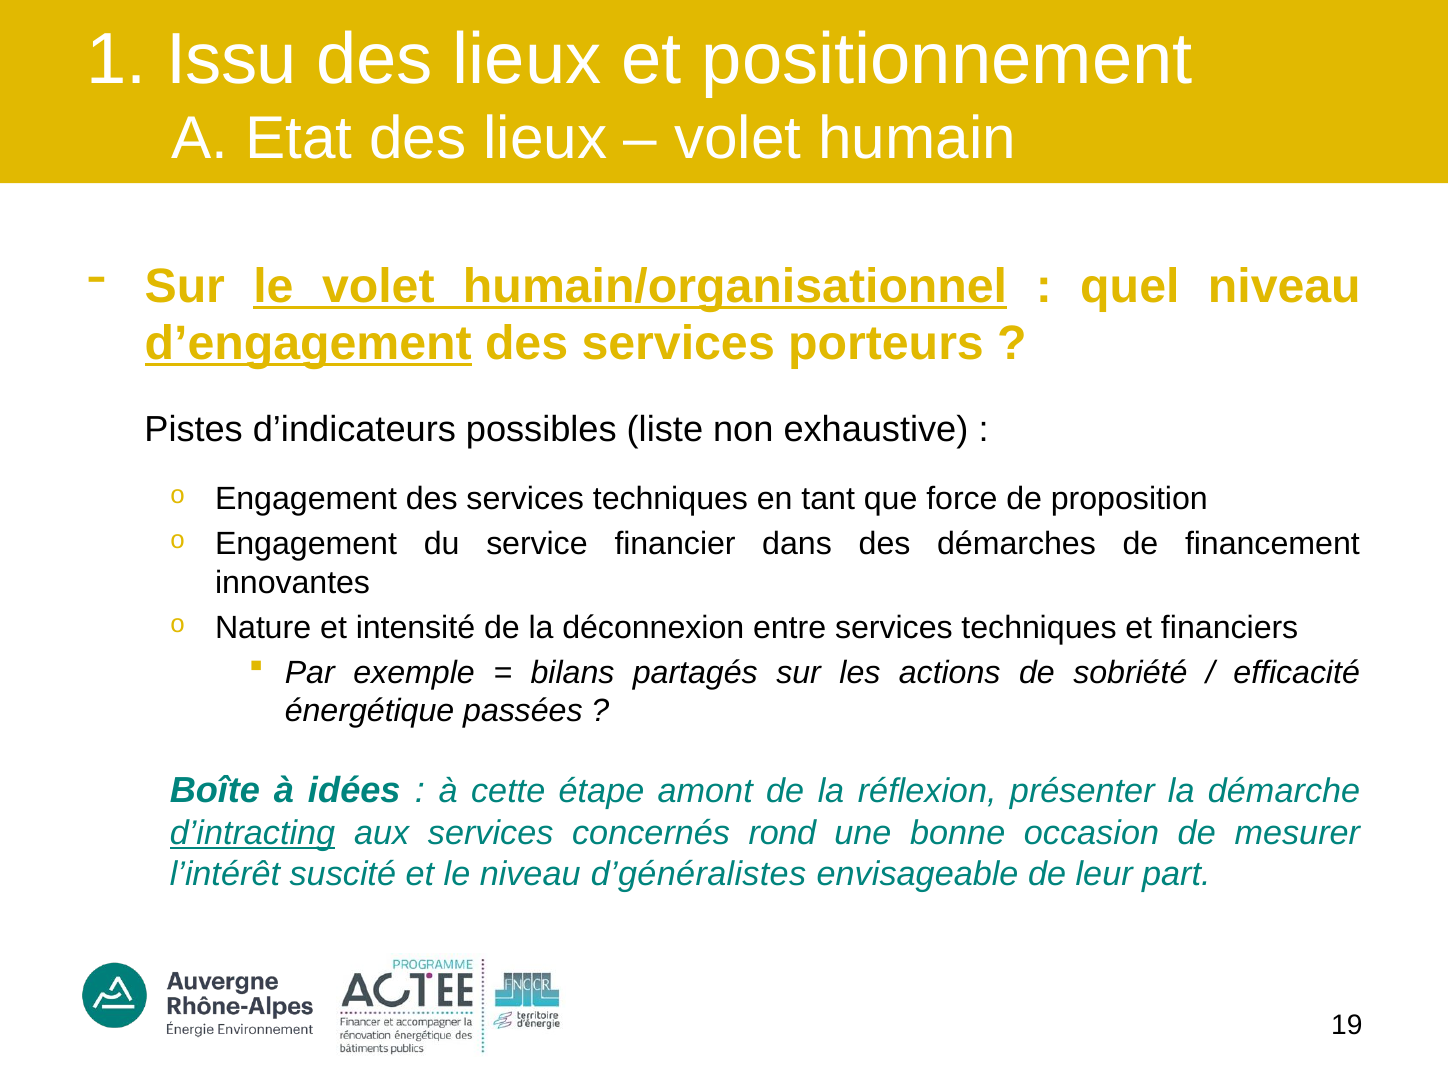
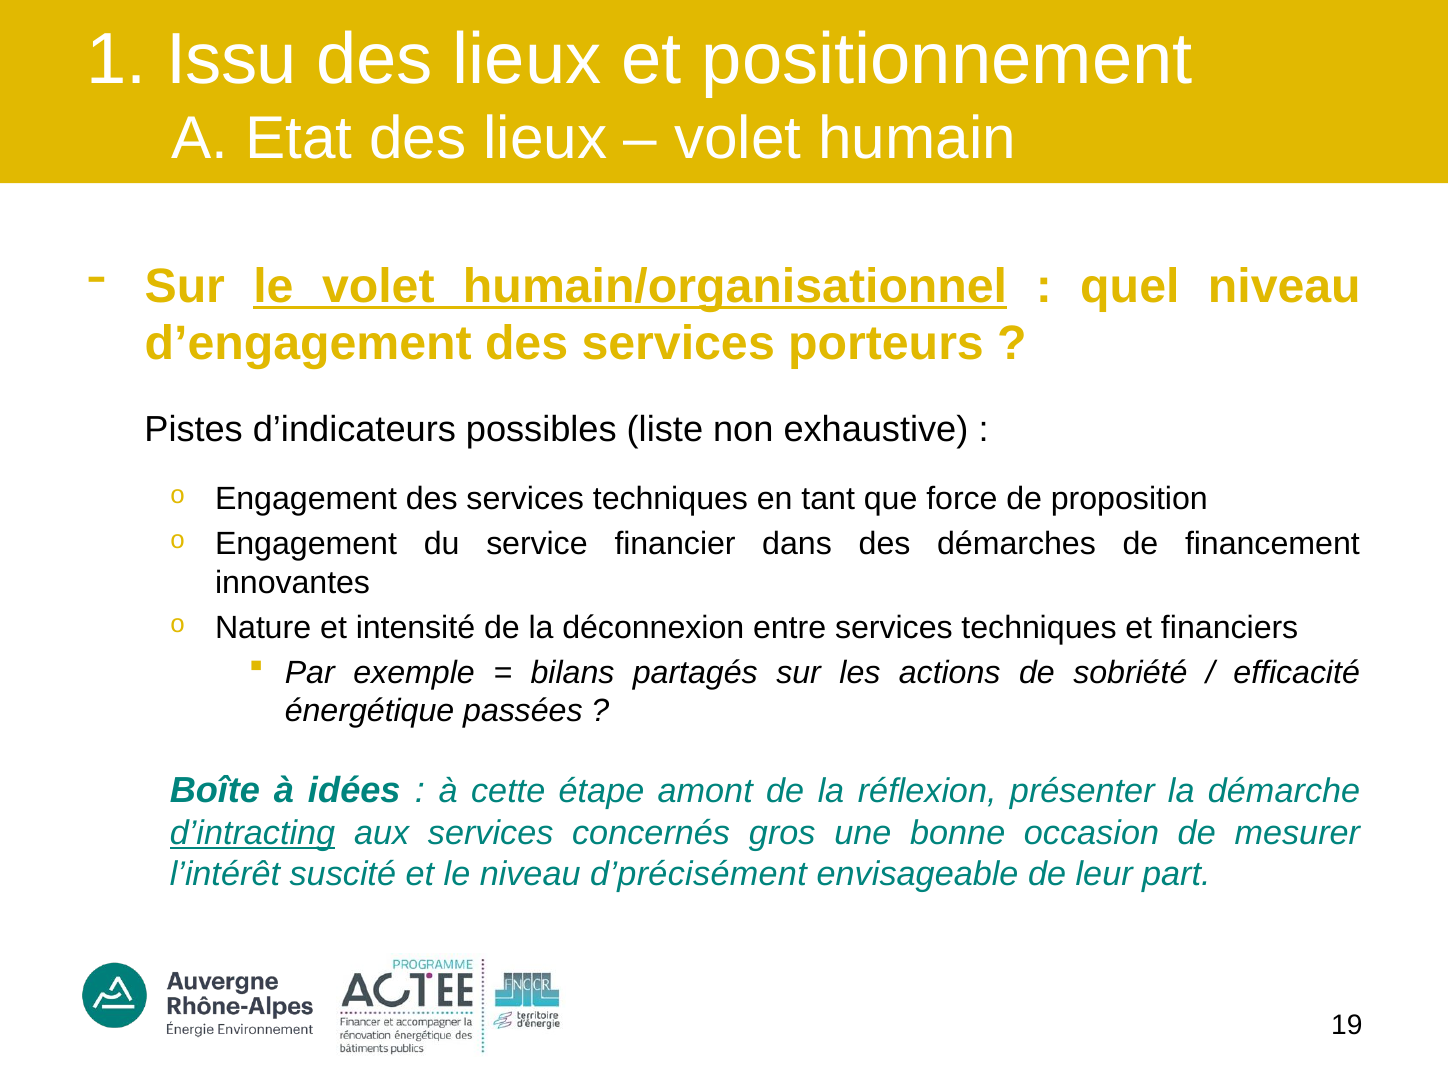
d’engagement underline: present -> none
rond: rond -> gros
d’généralistes: d’généralistes -> d’précisément
